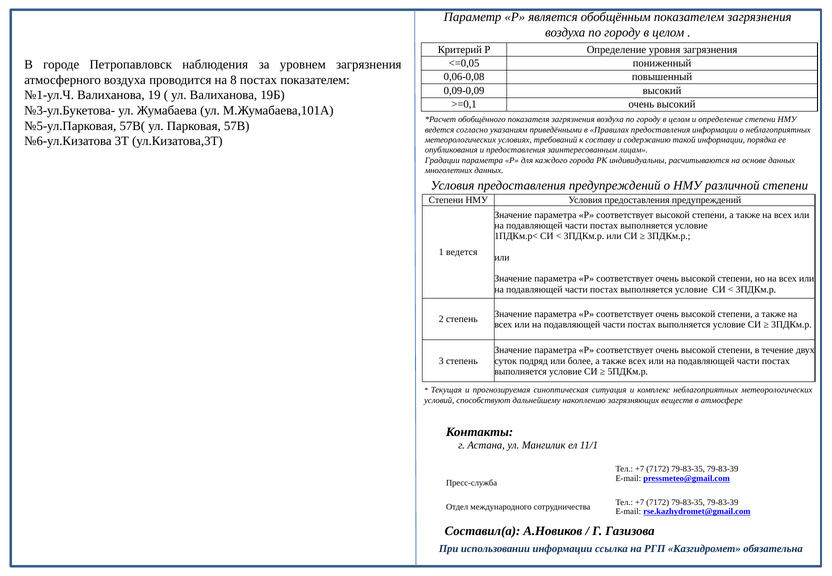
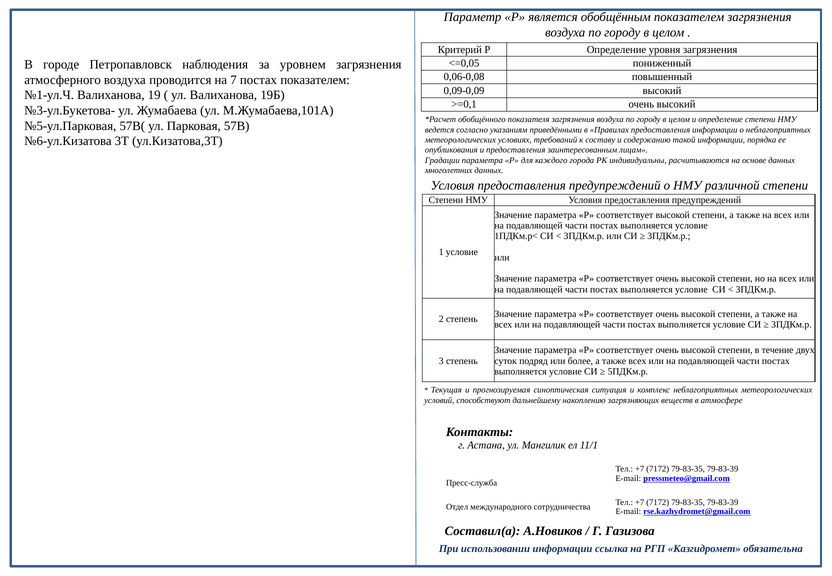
8: 8 -> 7
1 ведется: ведется -> условие
